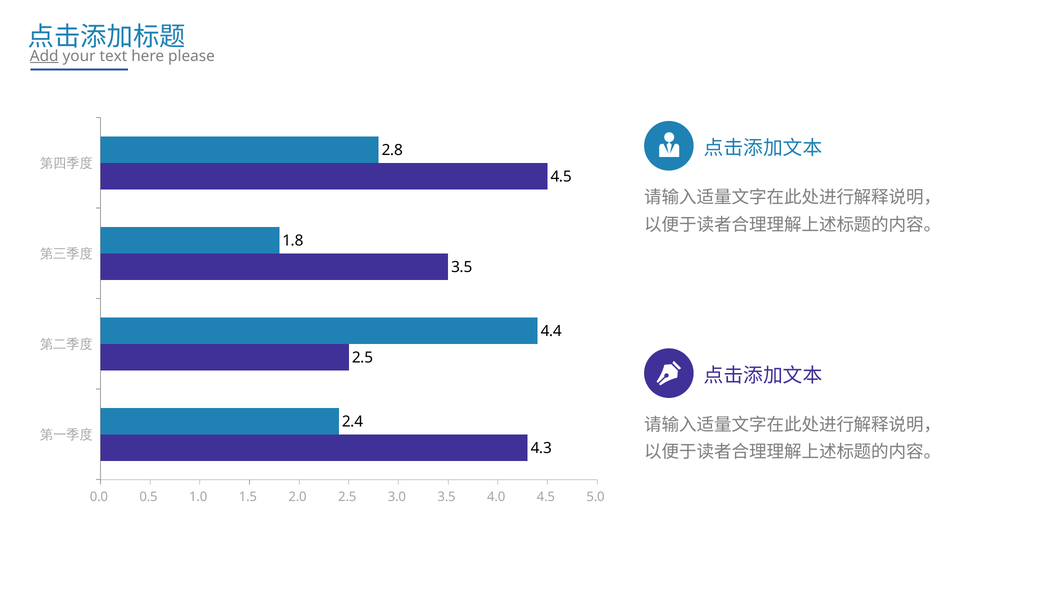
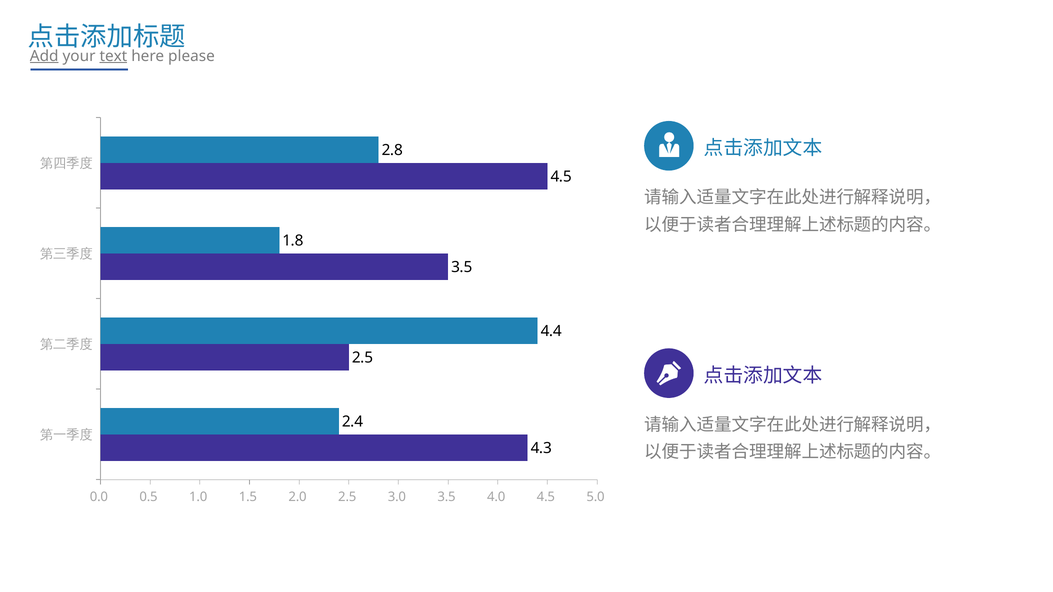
text underline: none -> present
